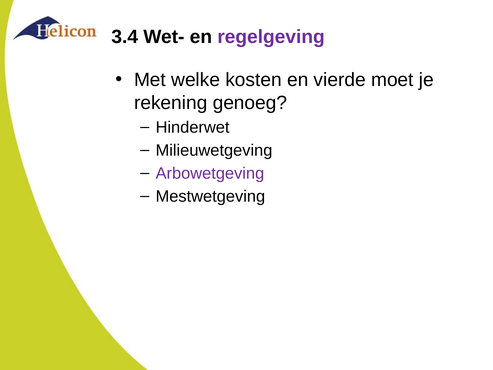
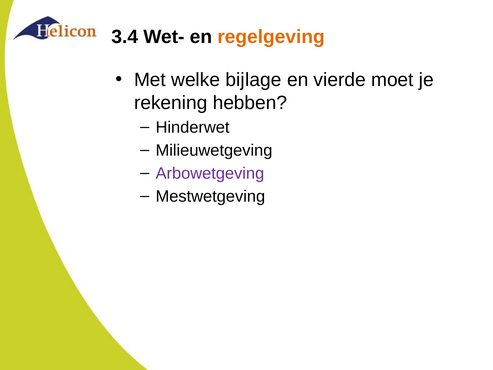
regelgeving colour: purple -> orange
kosten: kosten -> bijlage
genoeg: genoeg -> hebben
